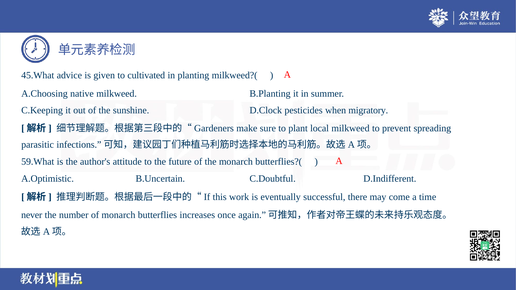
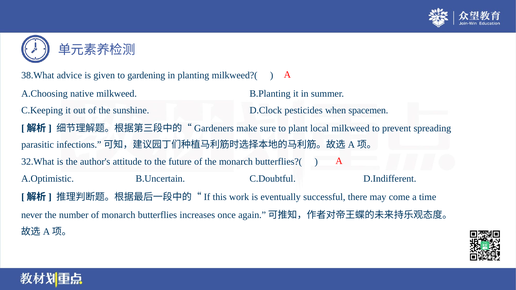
45.What: 45.What -> 38.What
cultivated: cultivated -> gardening
migratory: migratory -> spacemen
59.What: 59.What -> 32.What
